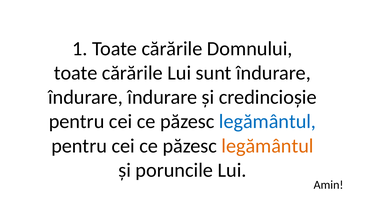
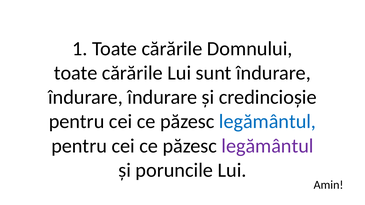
legământul at (267, 146) colour: orange -> purple
